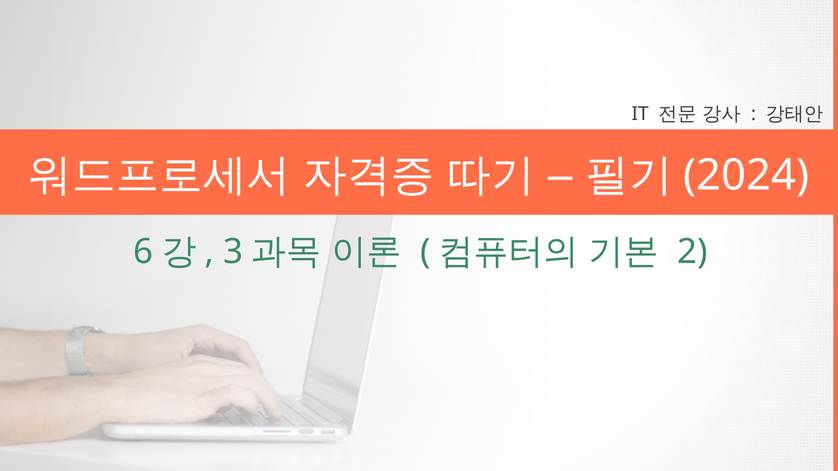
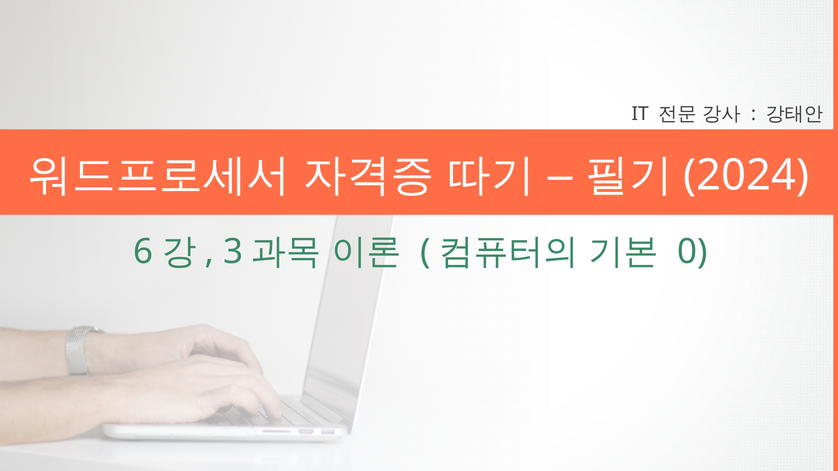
2: 2 -> 0
